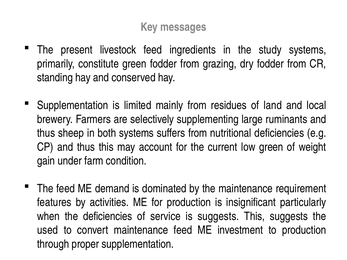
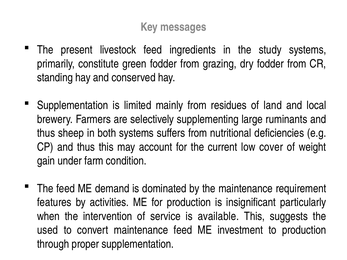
low green: green -> cover
the deficiencies: deficiencies -> intervention
is suggests: suggests -> available
